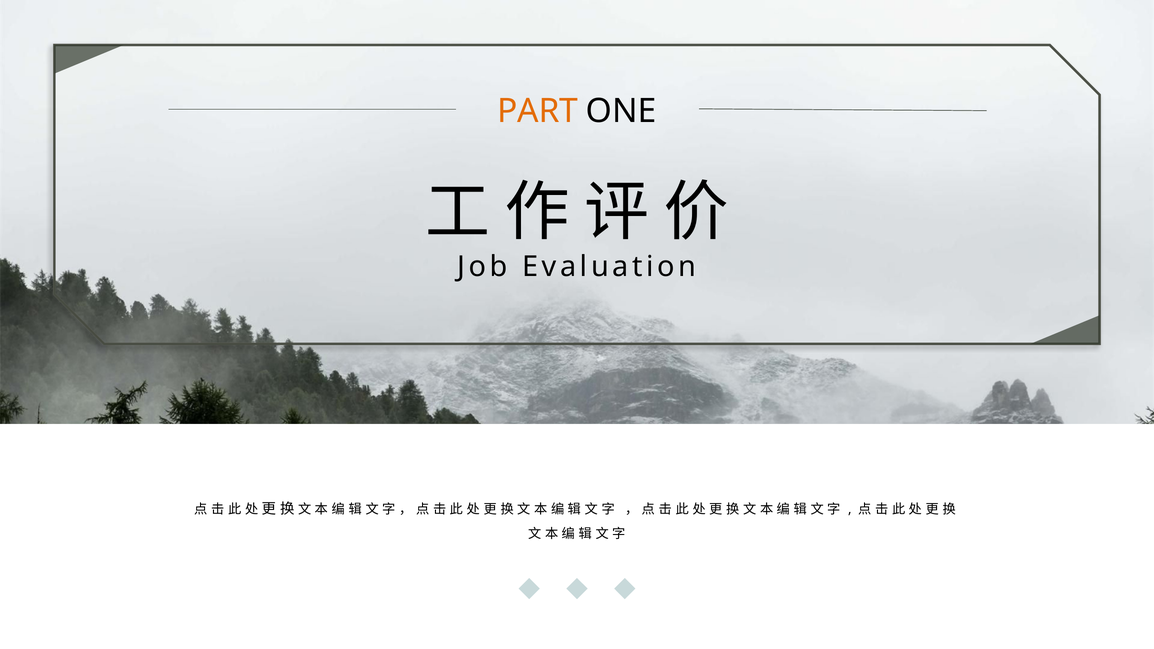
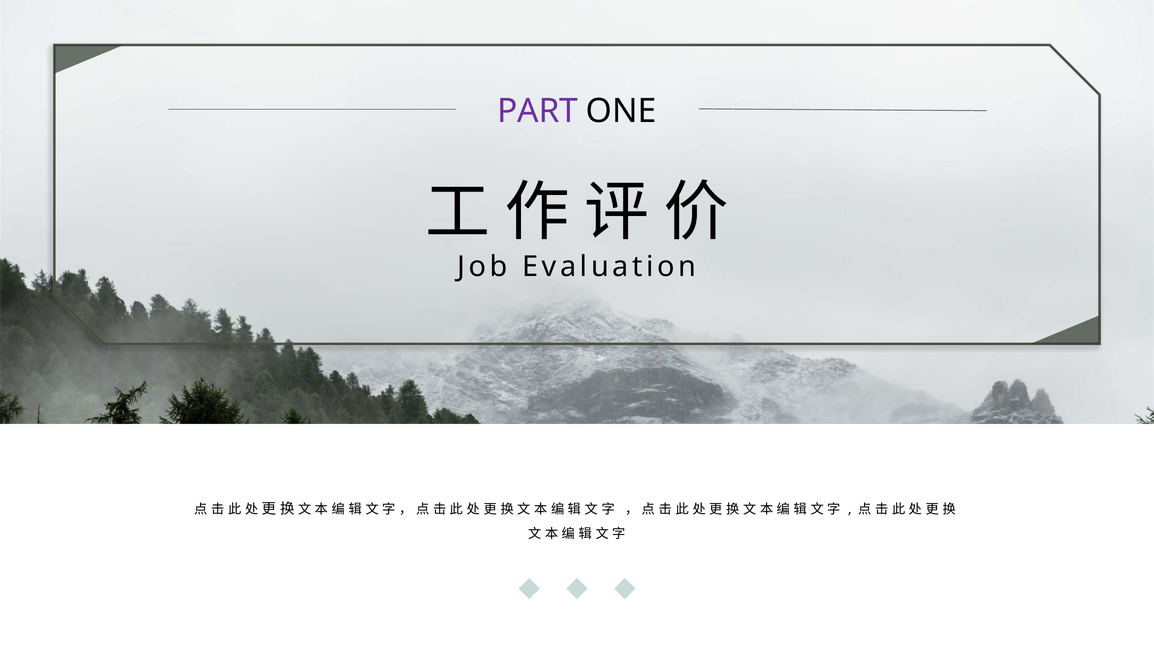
PART colour: orange -> purple
